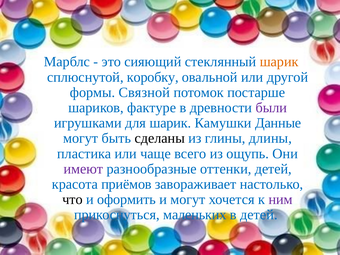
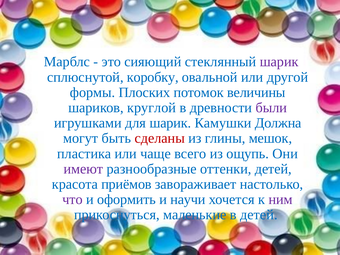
шарик at (279, 62) colour: orange -> purple
Связной: Связной -> Плоских
постарше: постарше -> величины
фактуре: фактуре -> круглой
Данные: Данные -> Должна
сделаны colour: black -> red
длины: длины -> мешок
что colour: black -> purple
и могут: могут -> научи
маленьких: маленьких -> маленькие
